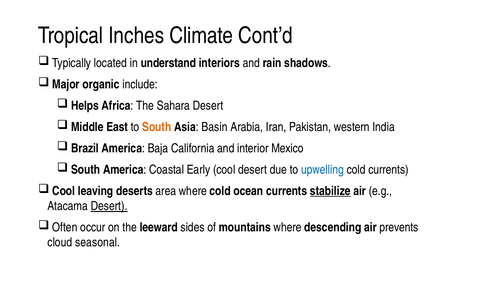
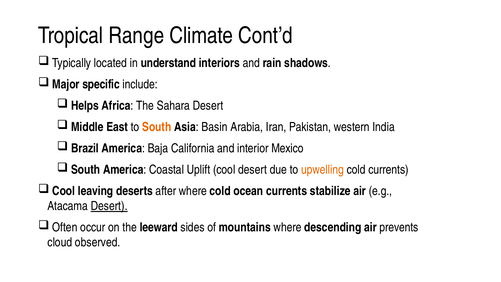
Inches: Inches -> Range
organic: organic -> specific
Early: Early -> Uplift
upwelling colour: blue -> orange
area: area -> after
stabilize underline: present -> none
seasonal: seasonal -> observed
